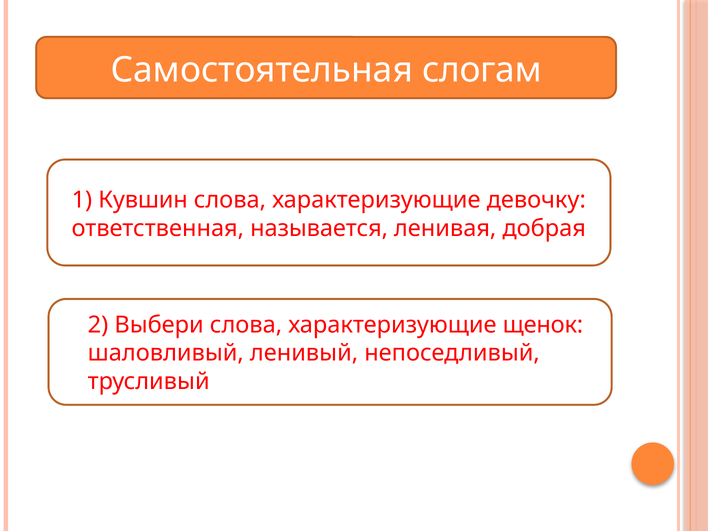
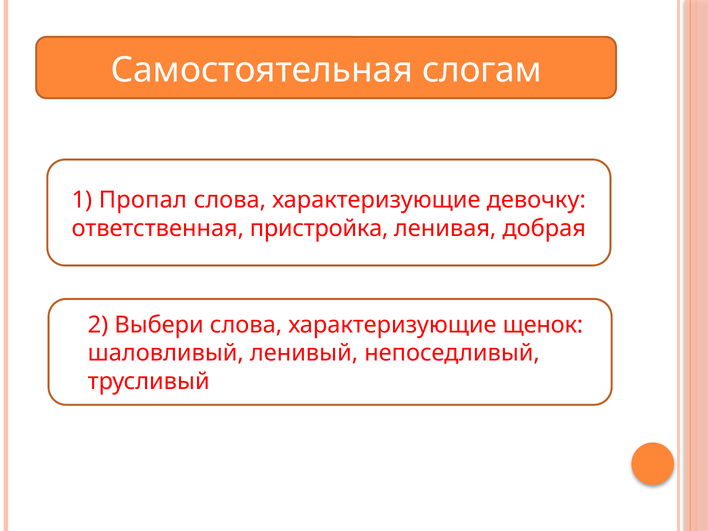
Кувшин: Кувшин -> Пропал
называется: называется -> пристройка
